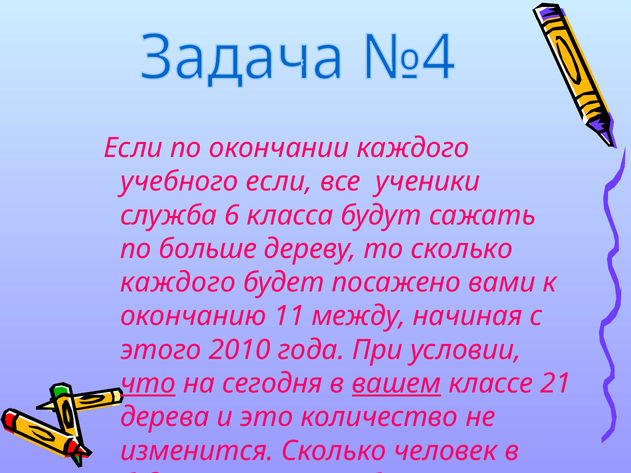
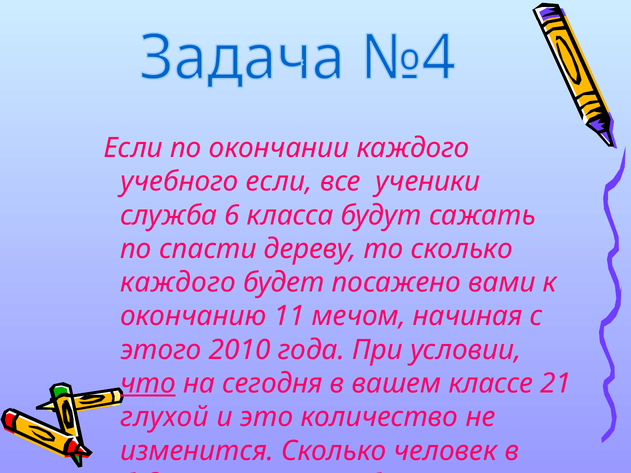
больше: больше -> спасти
между: между -> мечом
вашем underline: present -> none
дерева: дерева -> глухой
